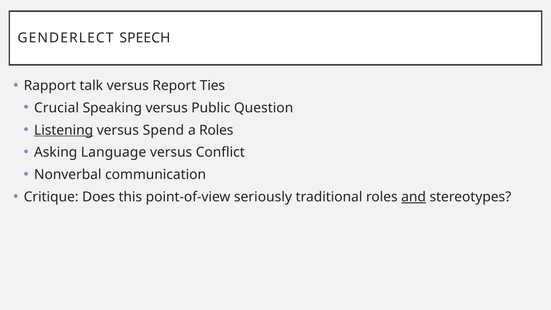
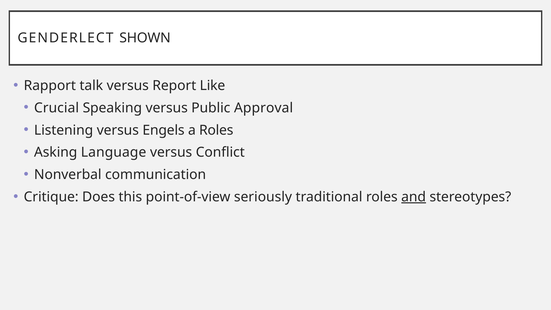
SPEECH: SPEECH -> SHOWN
Ties: Ties -> Like
Question: Question -> Approval
Listening underline: present -> none
Spend: Spend -> Engels
